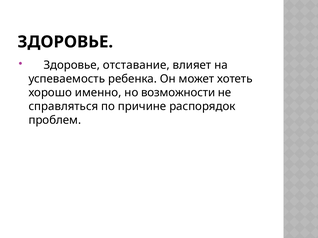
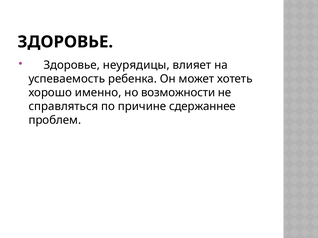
отставание: отставание -> неурядицы
распорядок: распорядок -> сдержаннее
